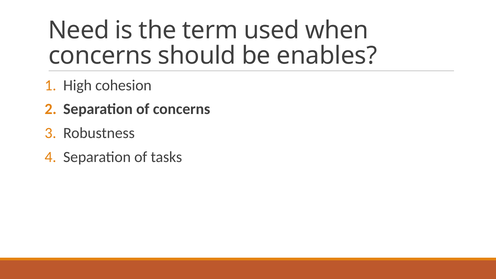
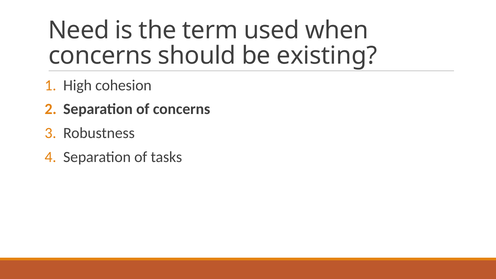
enables: enables -> existing
